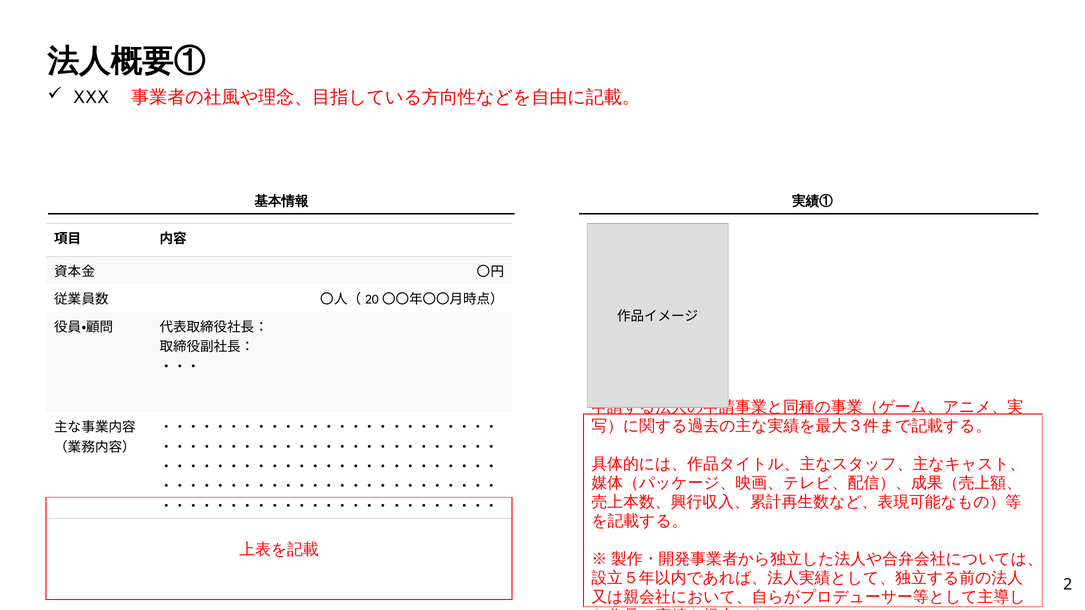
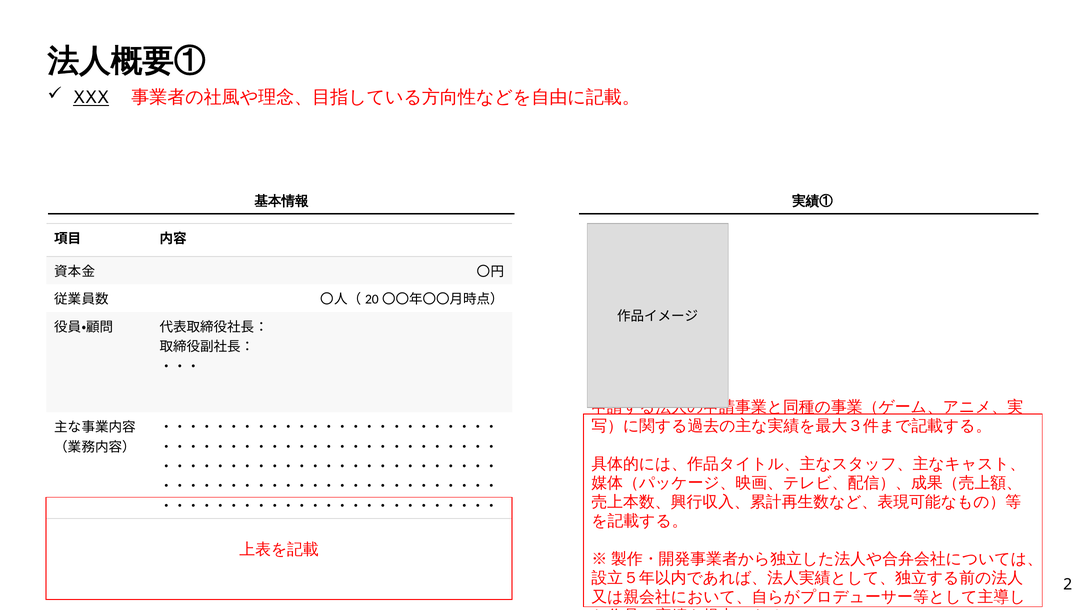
XXX underline: none -> present
